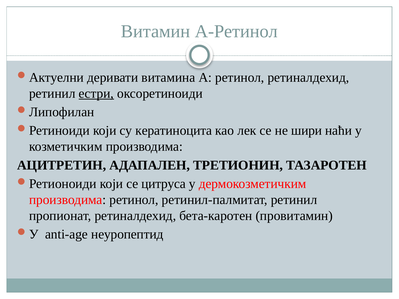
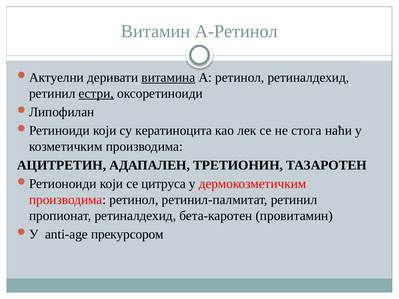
витамина underline: none -> present
шири: шири -> стога
неуропептид: неуропептид -> прекурсором
